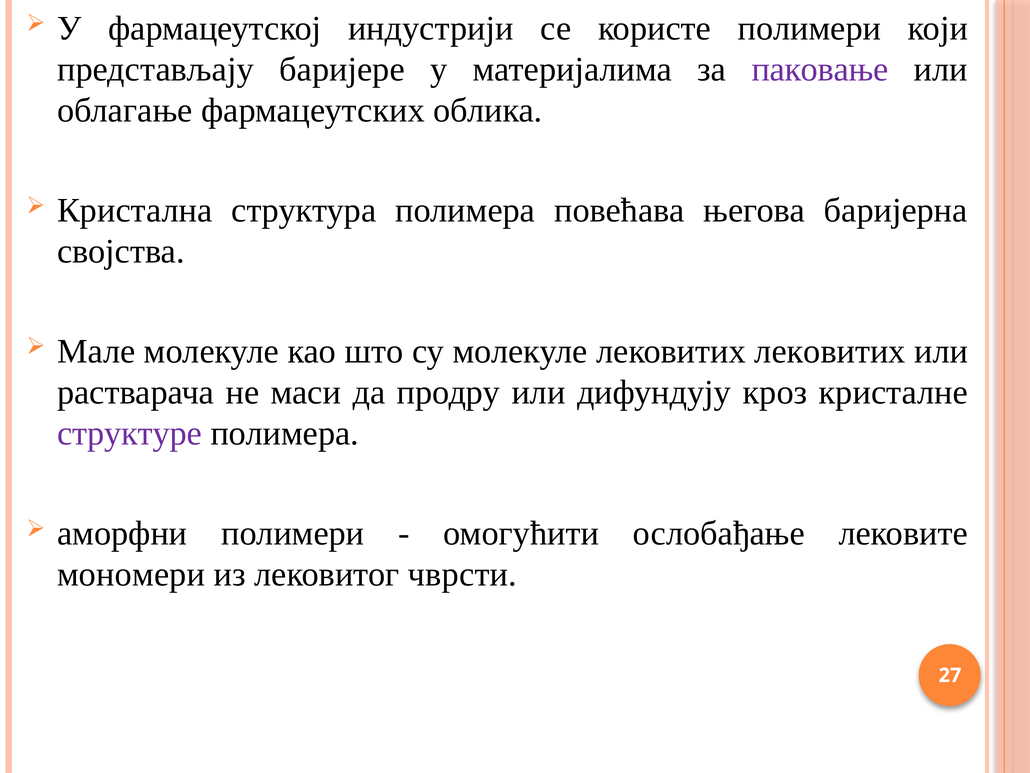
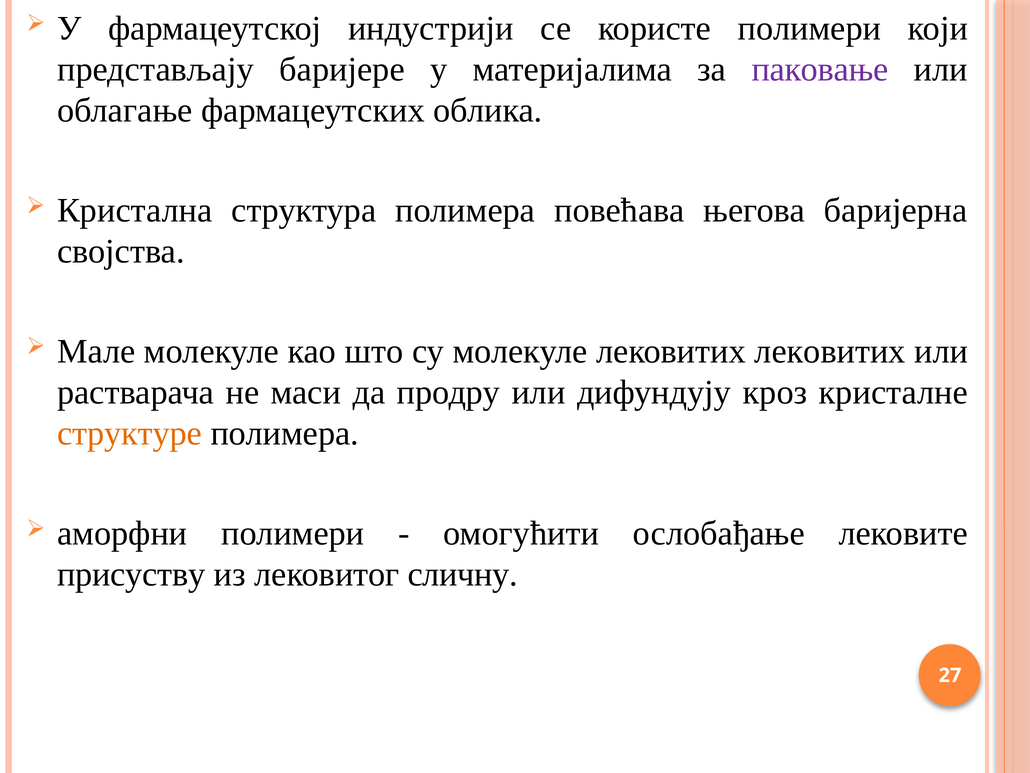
структуре colour: purple -> orange
мономери: мономери -> присуству
чврсти: чврсти -> сличну
